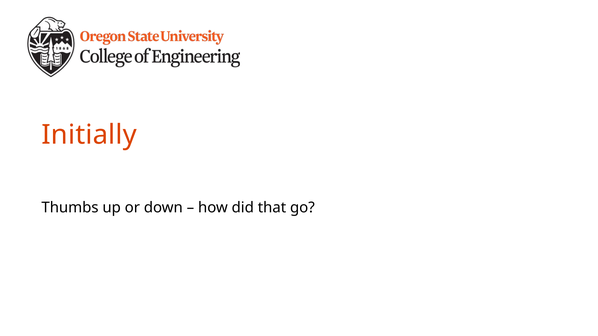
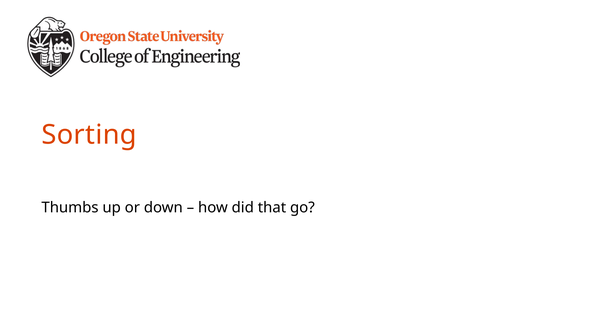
Initially: Initially -> Sorting
